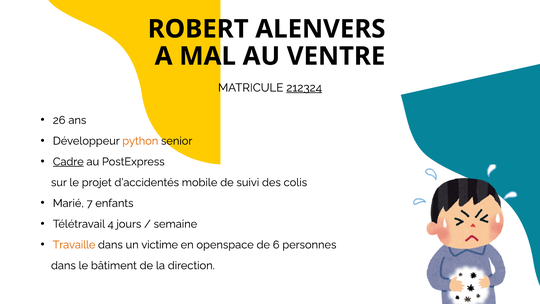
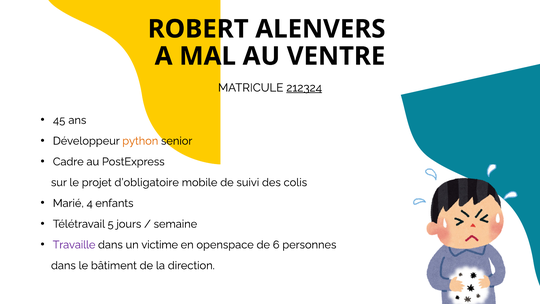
26: 26 -> 45
Cadre underline: present -> none
d’accidentés: d’accidentés -> d’obligatoire
7: 7 -> 4
4: 4 -> 5
Travaille colour: orange -> purple
